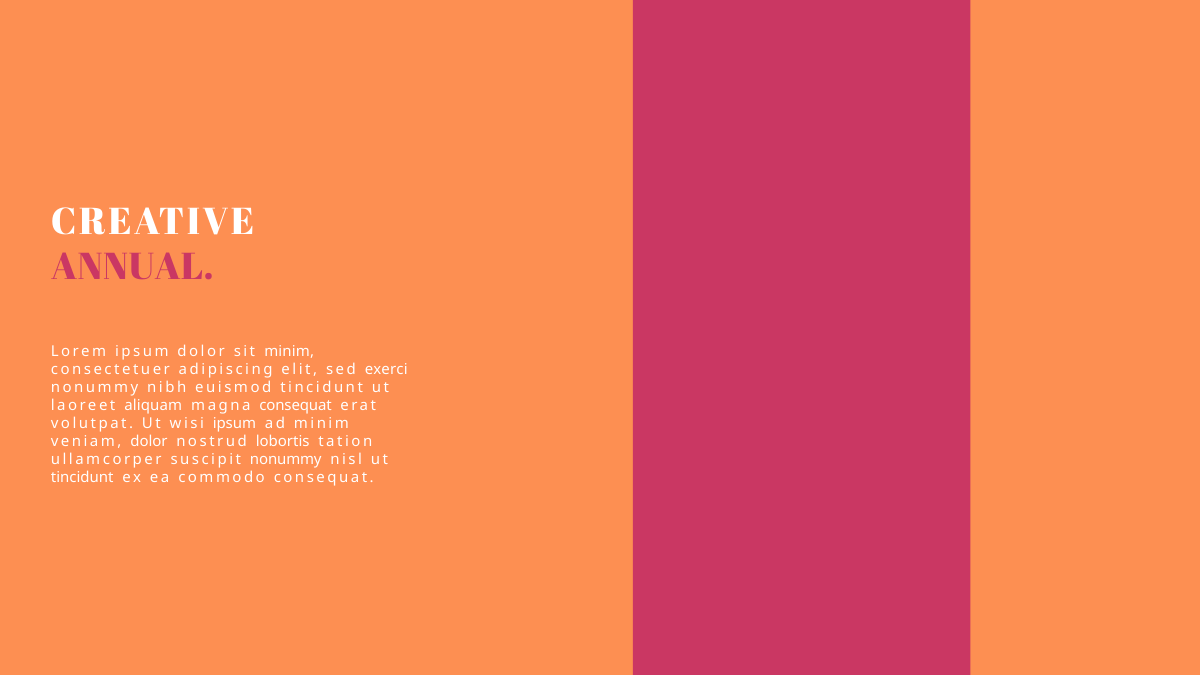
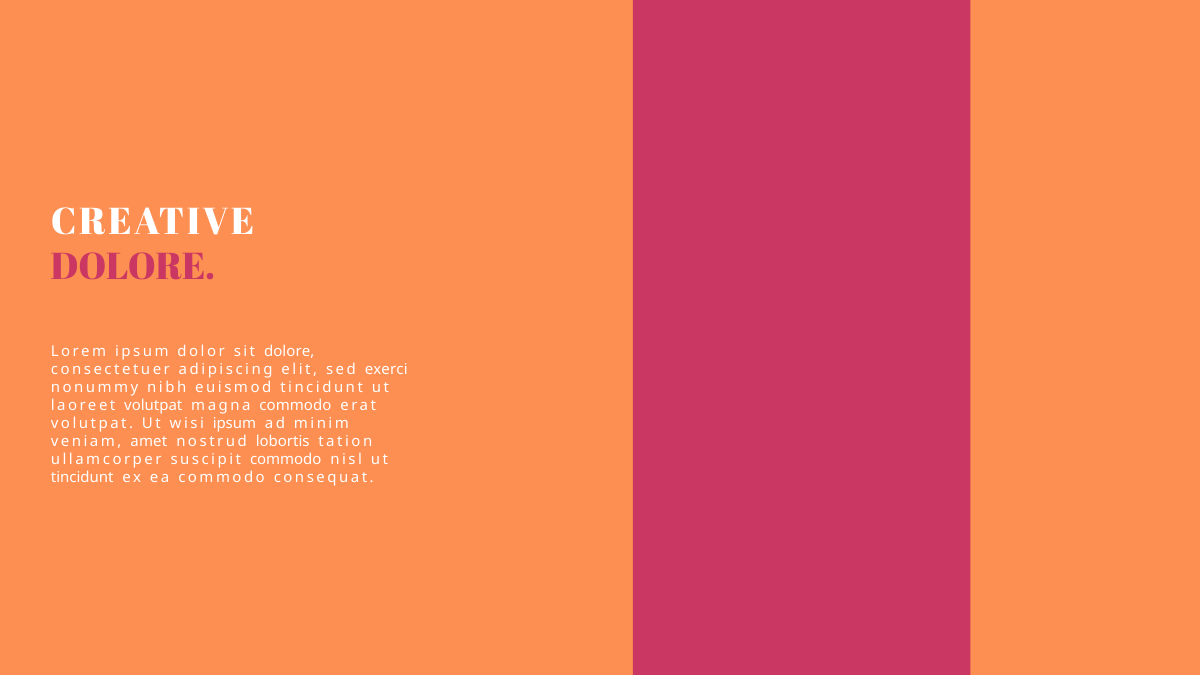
ANNUAL at (132, 267): ANNUAL -> DOLORE
sit minim: minim -> dolore
laoreet aliquam: aliquam -> volutpat
magna consequat: consequat -> commodo
veniam dolor: dolor -> amet
suscipit nonummy: nonummy -> commodo
